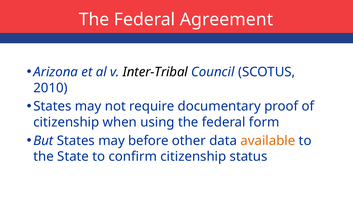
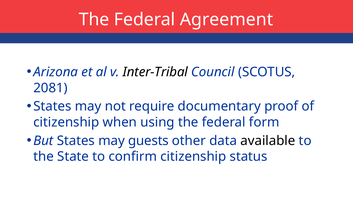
2010: 2010 -> 2081
before: before -> guests
available colour: orange -> black
